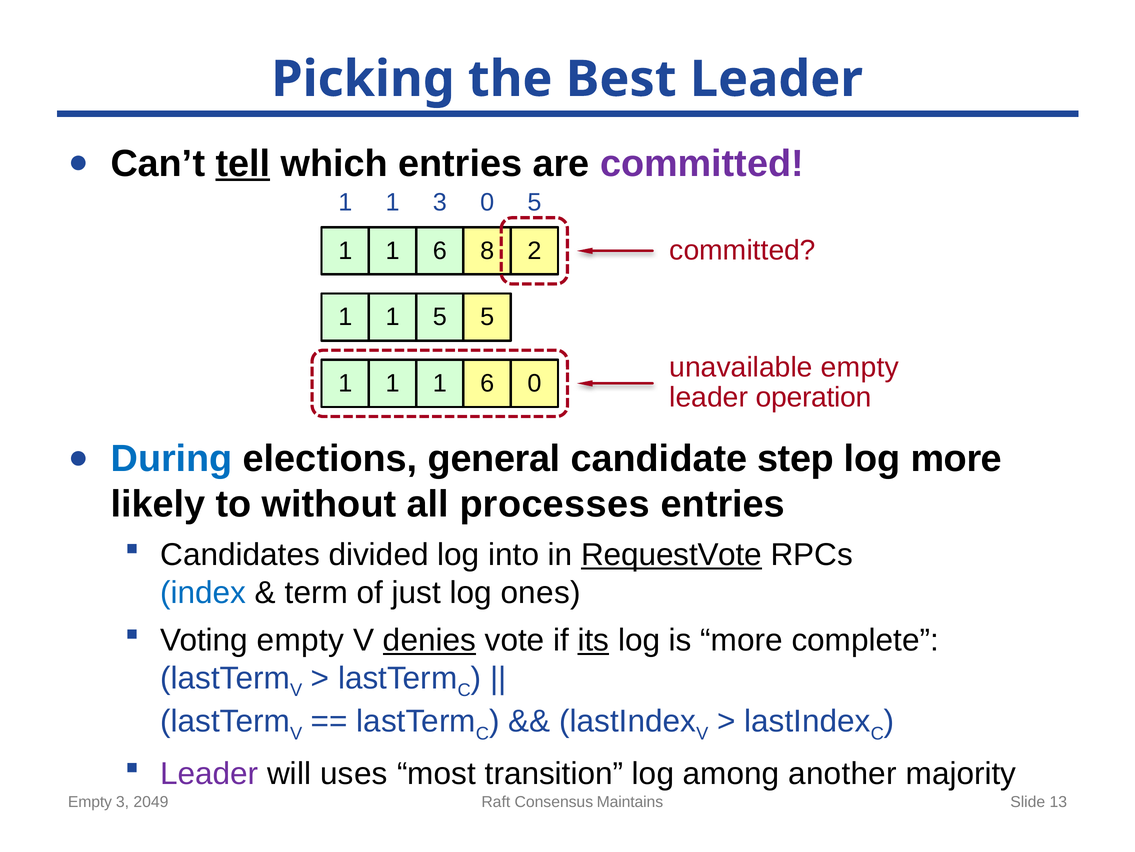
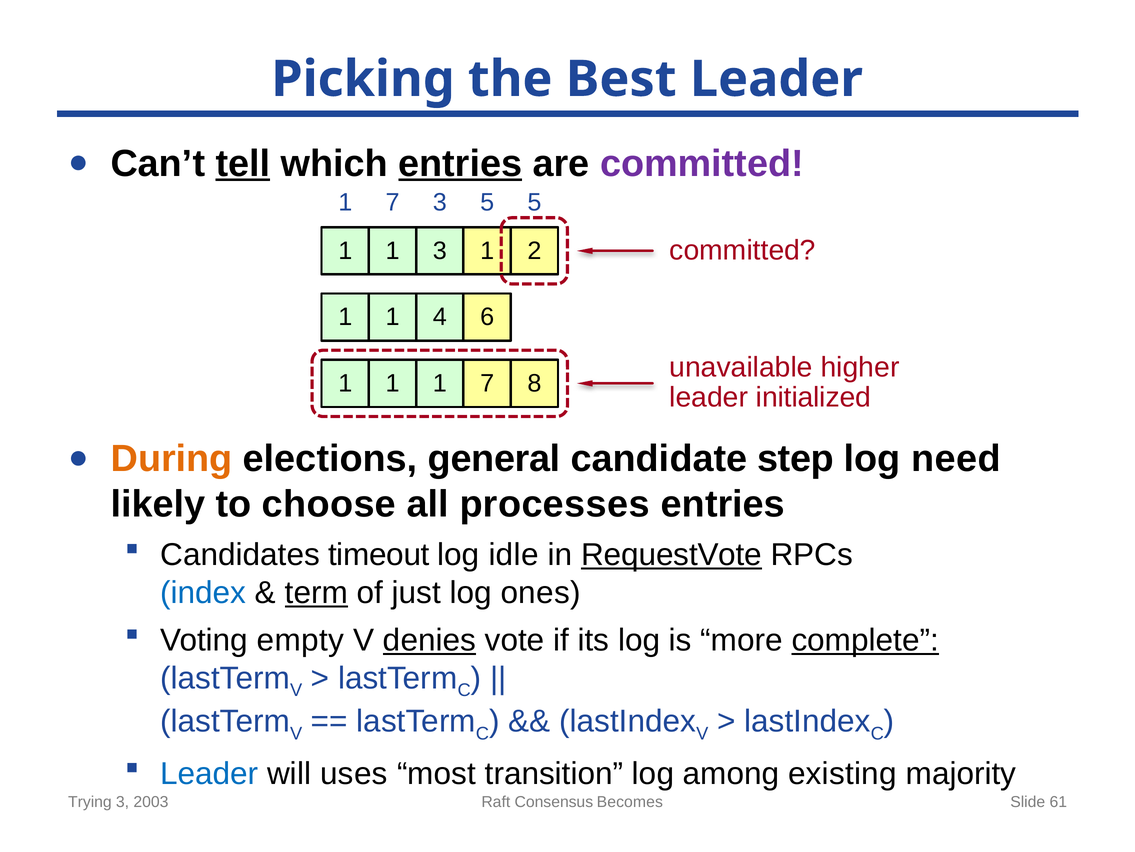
entries at (460, 163) underline: none -> present
1 at (393, 202): 1 -> 7
3 0: 0 -> 5
6 at (440, 251): 6 -> 3
8 at (487, 251): 8 -> 1
5 at (440, 317): 5 -> 4
5 at (487, 317): 5 -> 6
unavailable empty: empty -> higher
6 at (487, 383): 6 -> 7
1 0: 0 -> 8
operation: operation -> initialized
During colour: blue -> orange
log more: more -> need
without: without -> choose
divided: divided -> timeout
into: into -> idle
term underline: none -> present
its underline: present -> none
complete underline: none -> present
Leader at (209, 773) colour: purple -> blue
another: another -> existing
Empty at (90, 801): Empty -> Trying
2049: 2049 -> 2003
Maintains: Maintains -> Becomes
13: 13 -> 61
